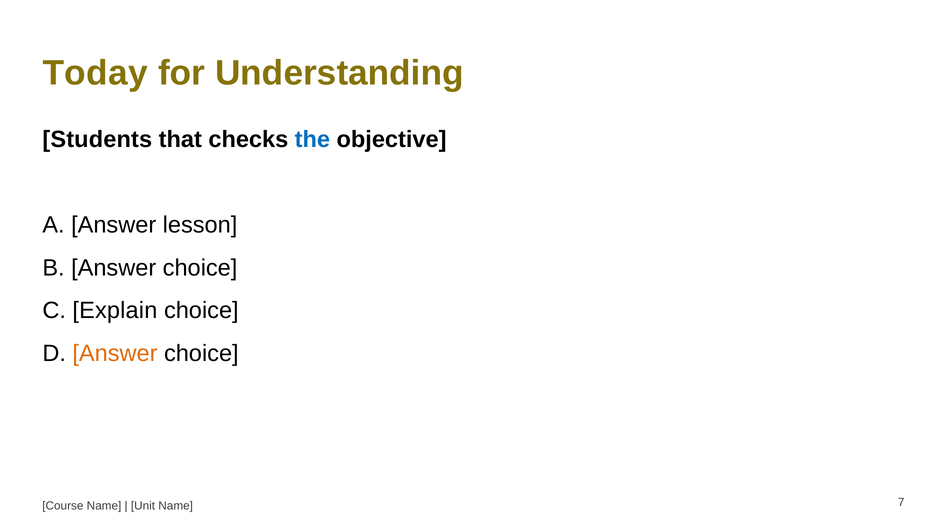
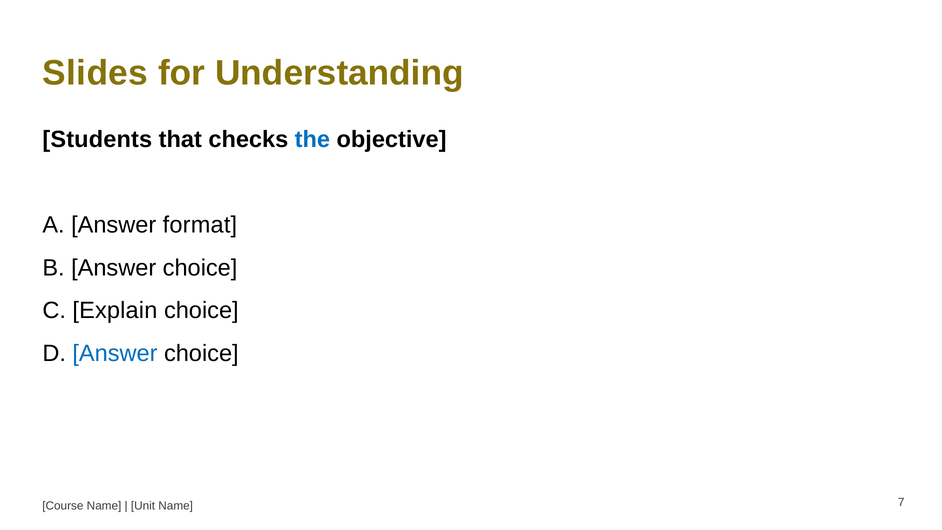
Today: Today -> Slides
lesson: lesson -> format
Answer at (115, 353) colour: orange -> blue
